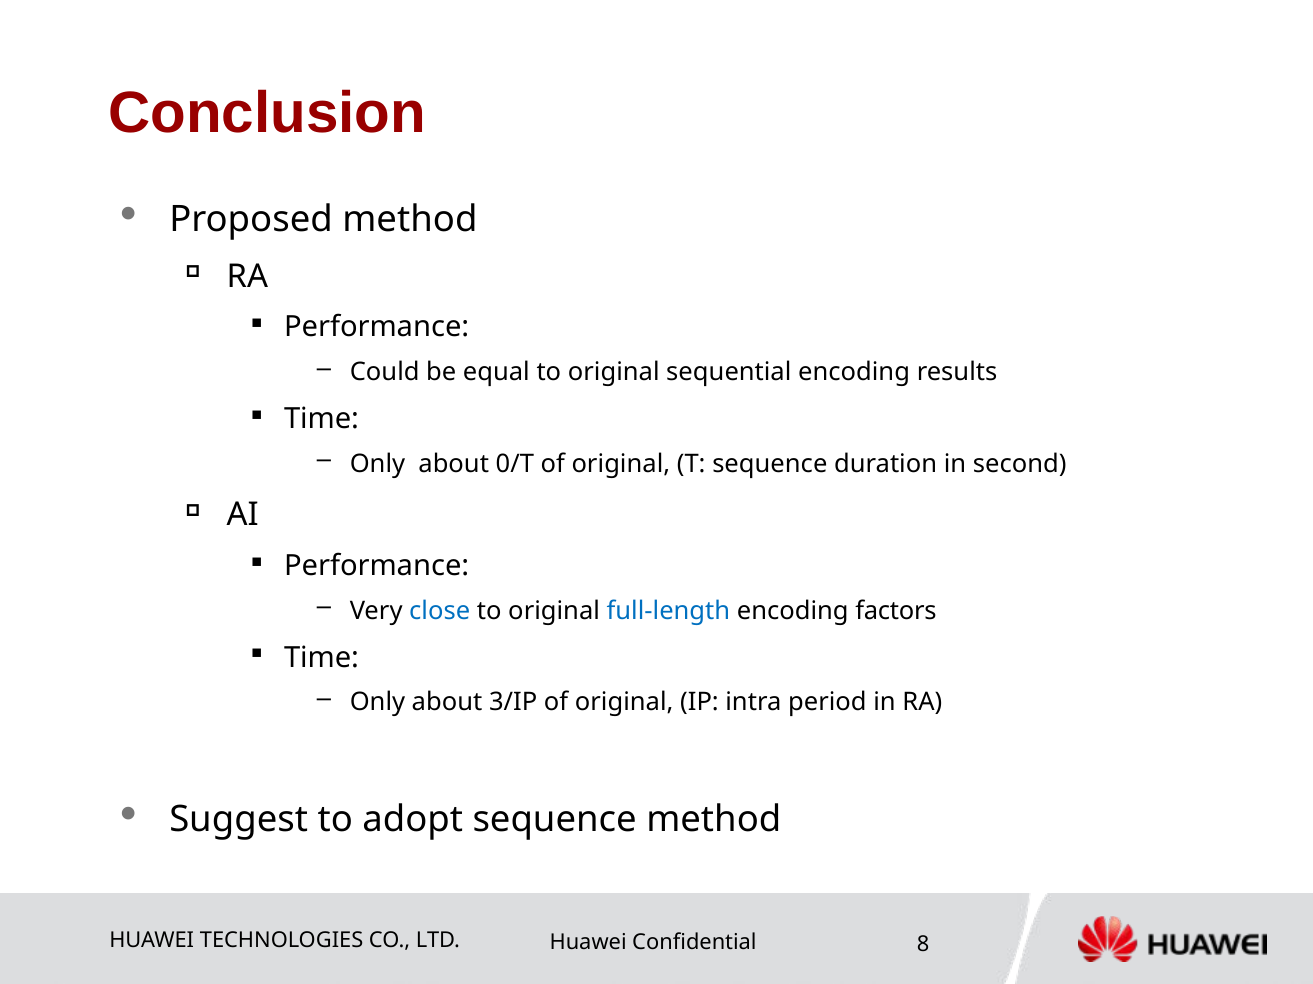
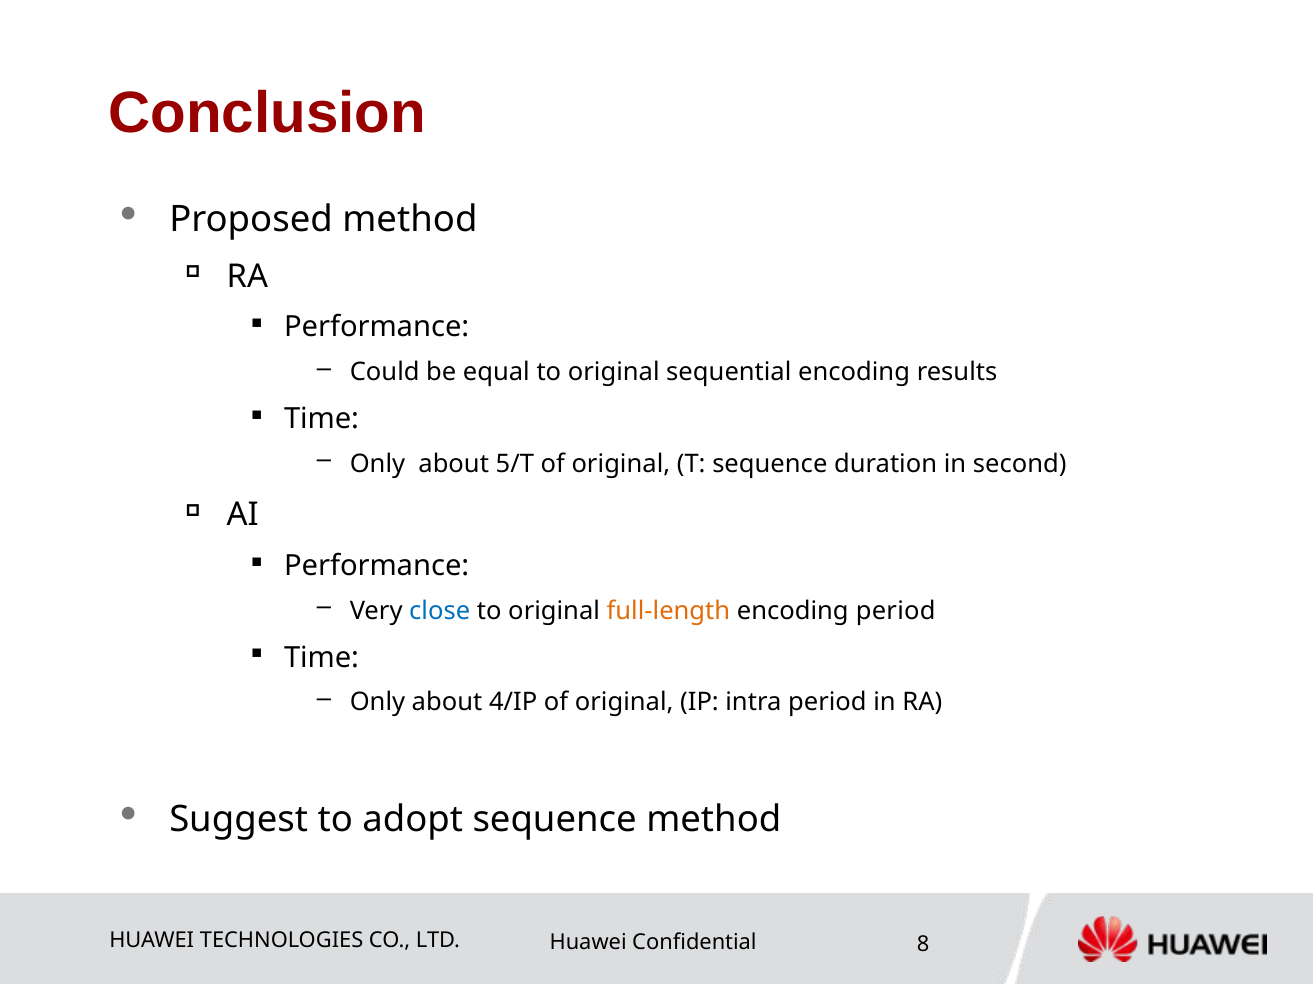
0/T: 0/T -> 5/T
full-length colour: blue -> orange
encoding factors: factors -> period
3/IP: 3/IP -> 4/IP
